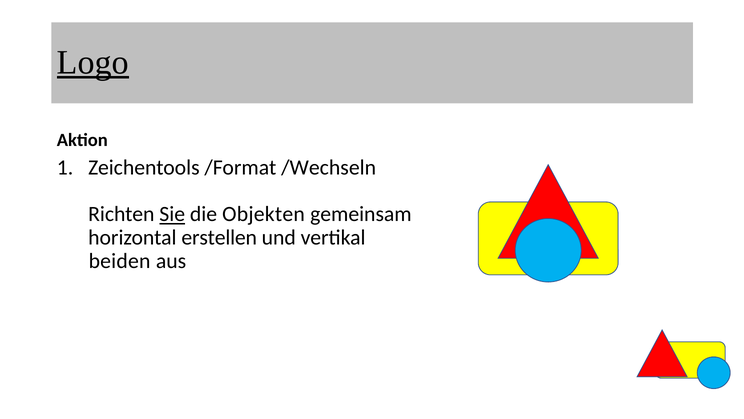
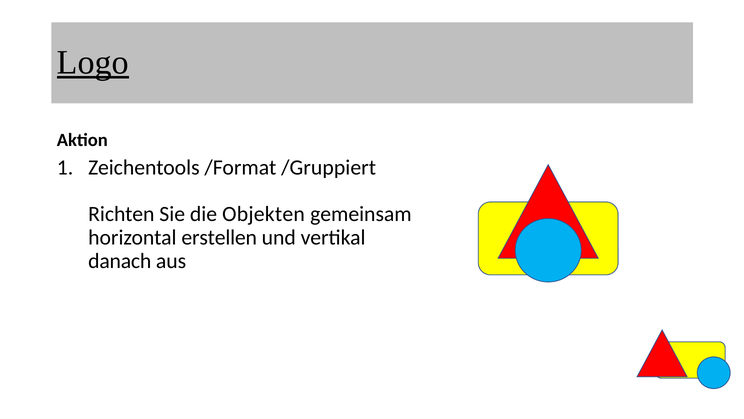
/Wechseln: /Wechseln -> /Gruppiert
Sie underline: present -> none
beiden: beiden -> danach
